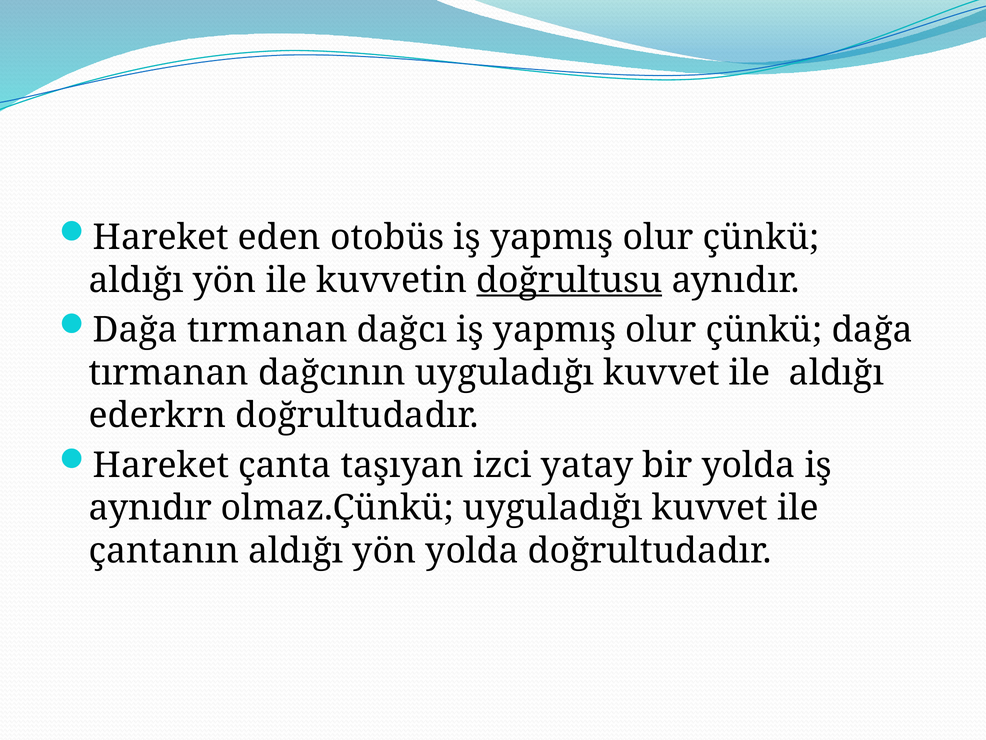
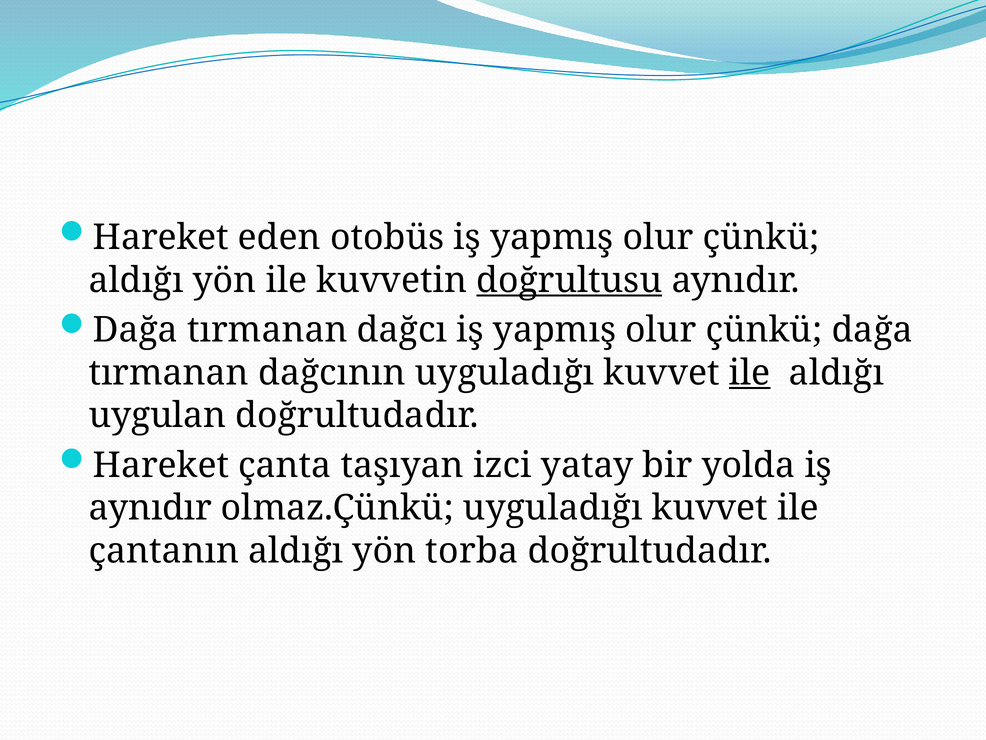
ile at (750, 373) underline: none -> present
ederkrn: ederkrn -> uygulan
yön yolda: yolda -> torba
